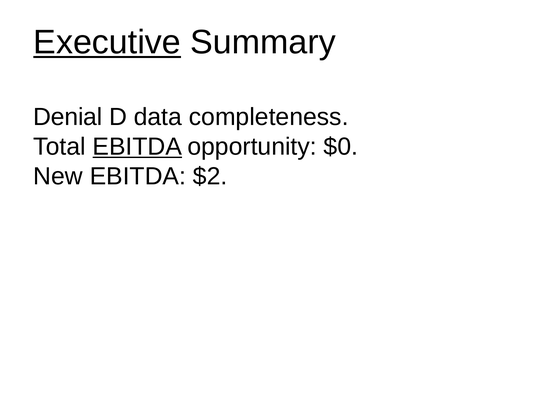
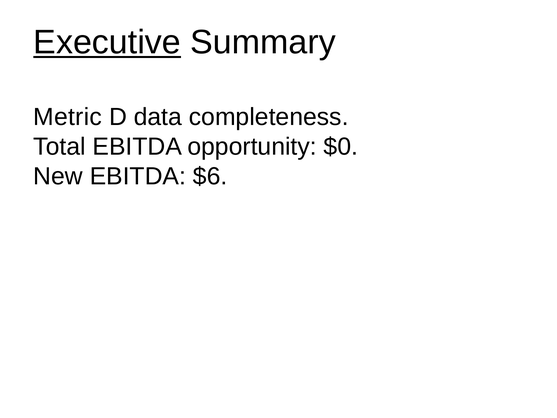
Denial: Denial -> Metric
EBITDA at (137, 147) underline: present -> none
$2: $2 -> $6
